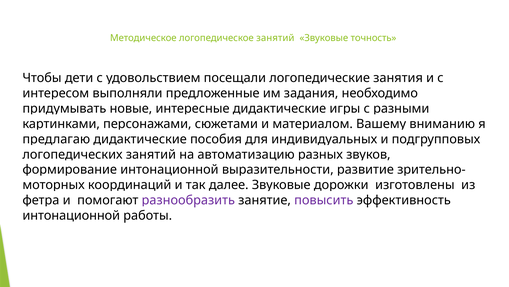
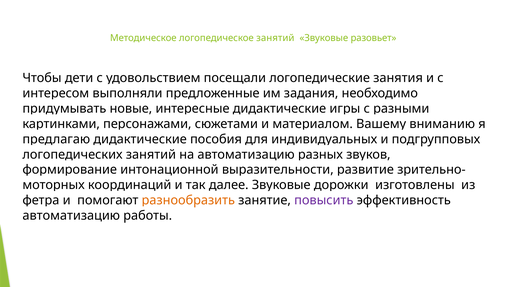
точность: точность -> разовьет
разнообразить colour: purple -> orange
интонационной at (71, 215): интонационной -> автоматизацию
